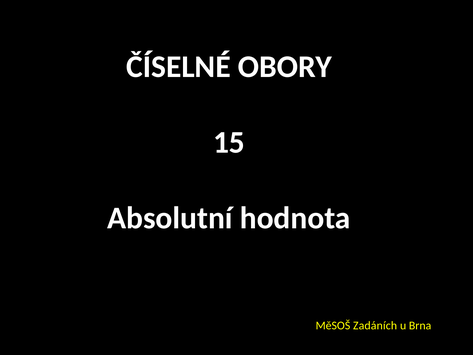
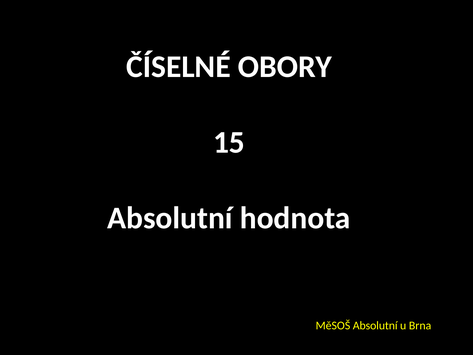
MěSOŠ Zadáních: Zadáních -> Absolutní
